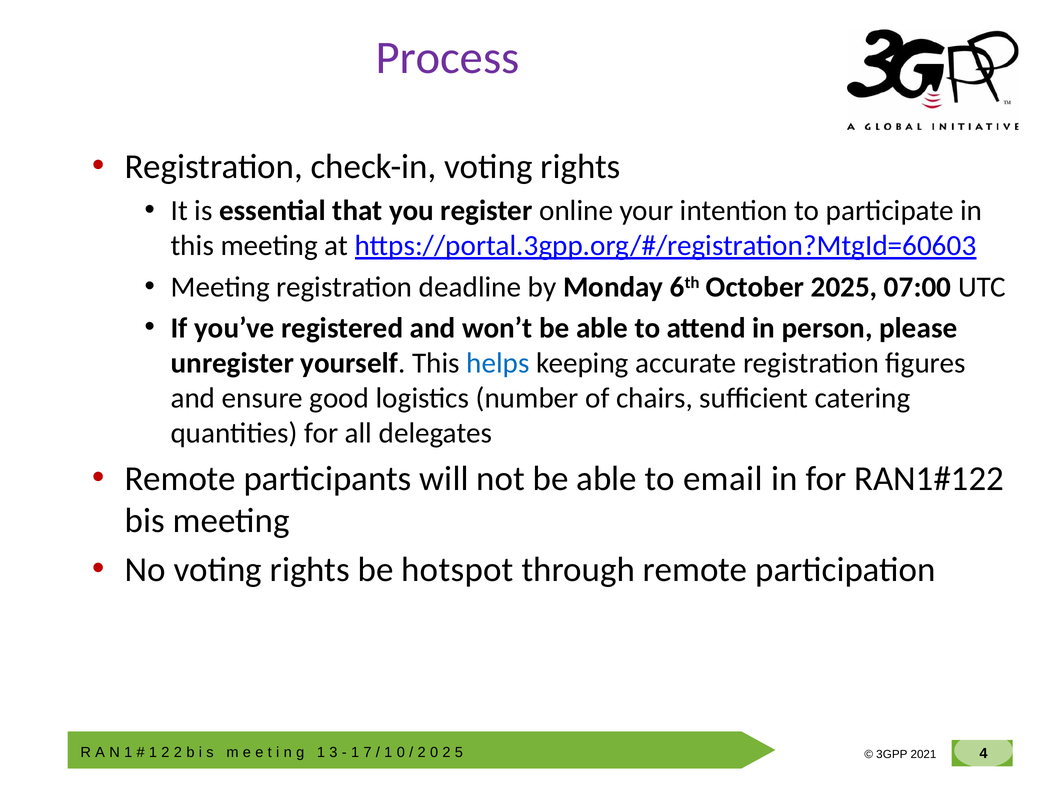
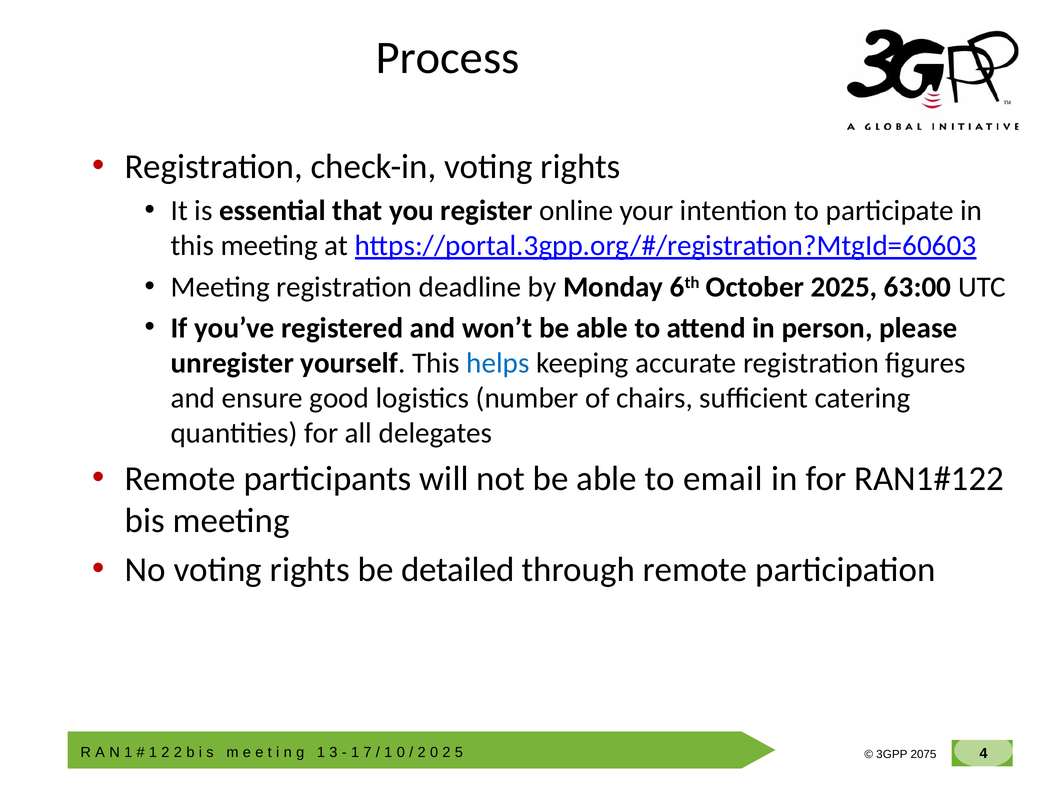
Process colour: purple -> black
07:00: 07:00 -> 63:00
hotspot: hotspot -> detailed
2021: 2021 -> 2075
